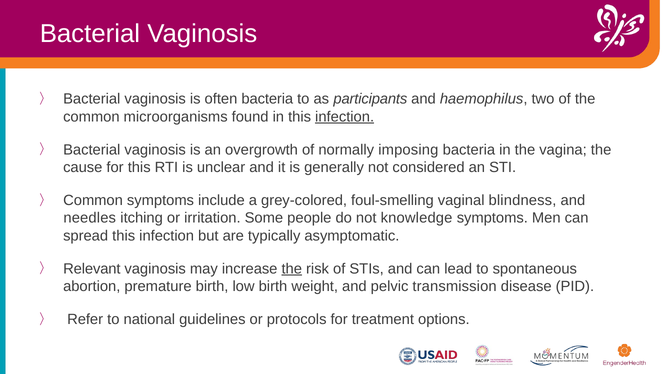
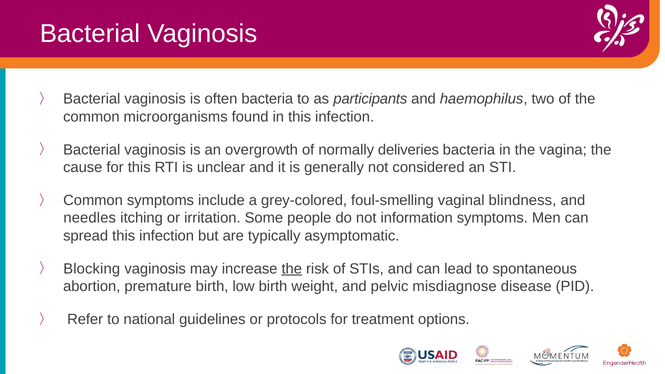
infection at (345, 117) underline: present -> none
imposing: imposing -> deliveries
knowledge: knowledge -> information
Relevant: Relevant -> Blocking
transmission: transmission -> misdiagnose
